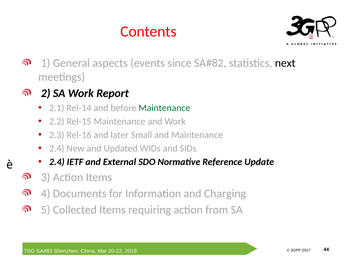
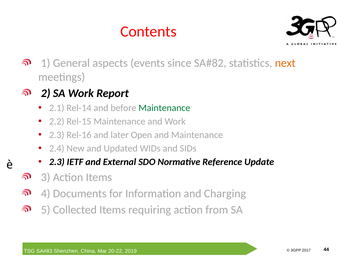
next colour: black -> orange
Small: Small -> Open
2.4 at (57, 162): 2.4 -> 2.3
